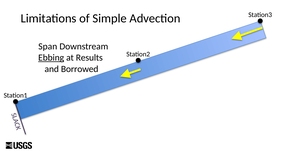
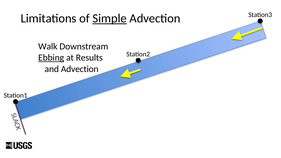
Simple underline: none -> present
Span: Span -> Walk
and Borrowed: Borrowed -> Advection
